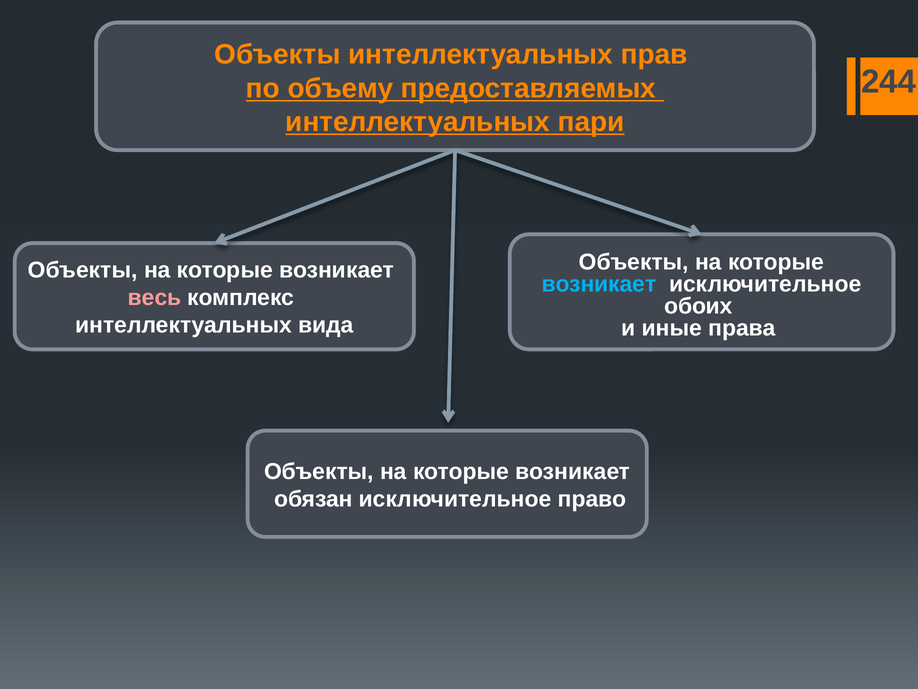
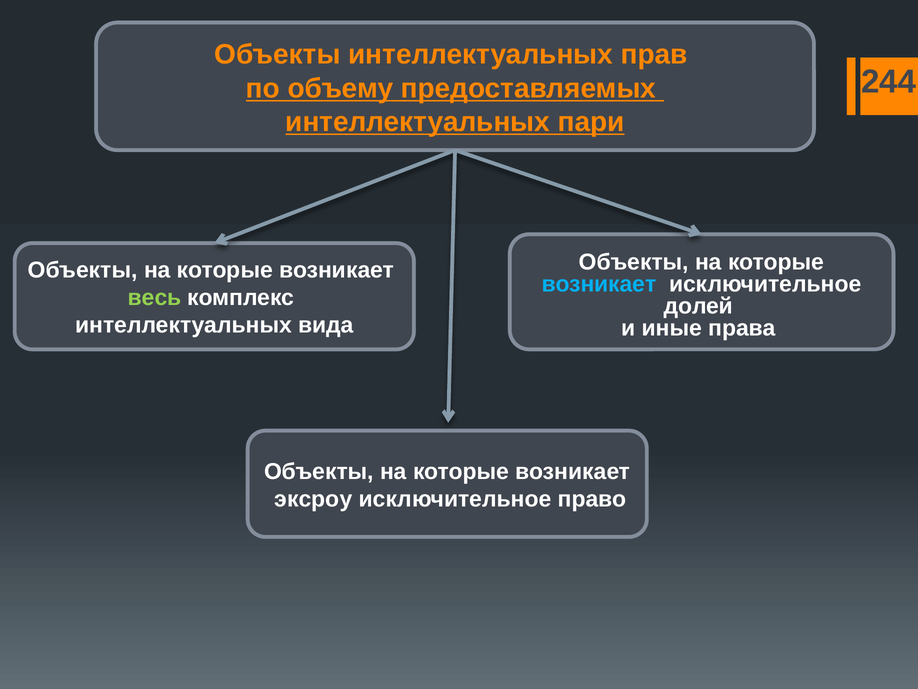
весь colour: pink -> light green
обоих: обоих -> долей
обязан: обязан -> эксроу
